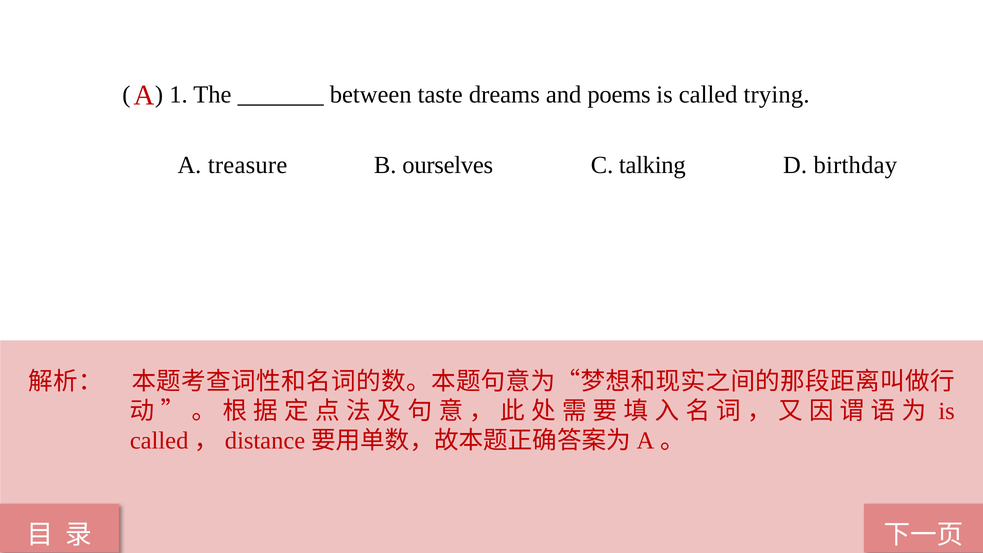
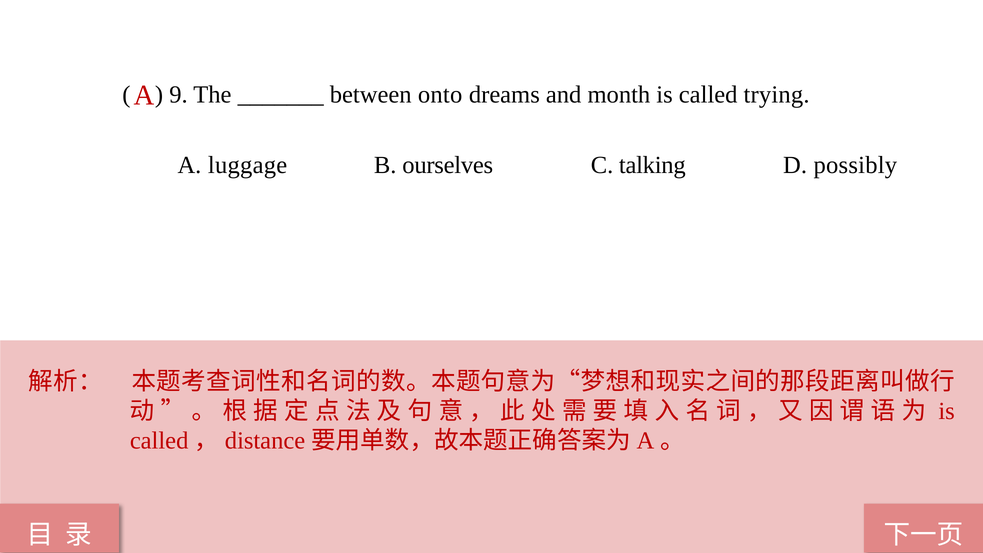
1: 1 -> 9
taste: taste -> onto
poems: poems -> month
treasure: treasure -> luggage
birthday: birthday -> possibly
